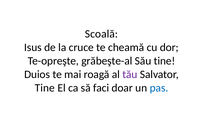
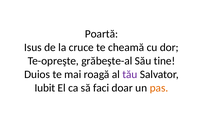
Scoală: Scoală -> Poartă
Tine at (45, 88): Tine -> Iubit
pas colour: blue -> orange
